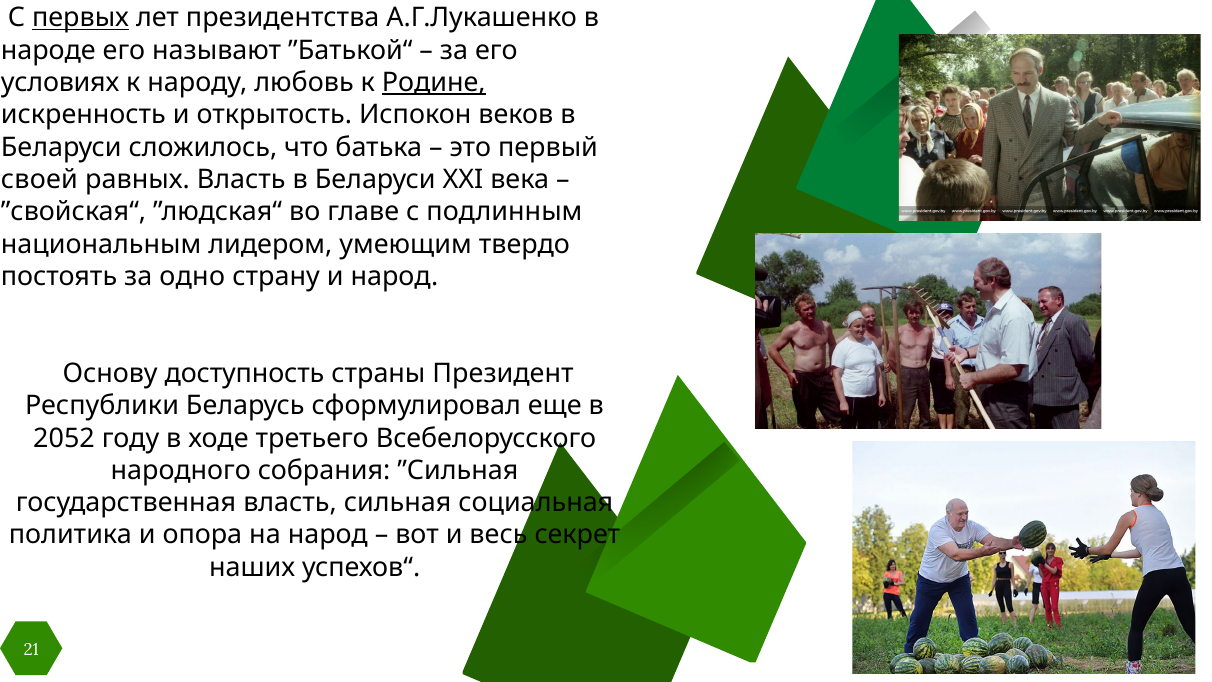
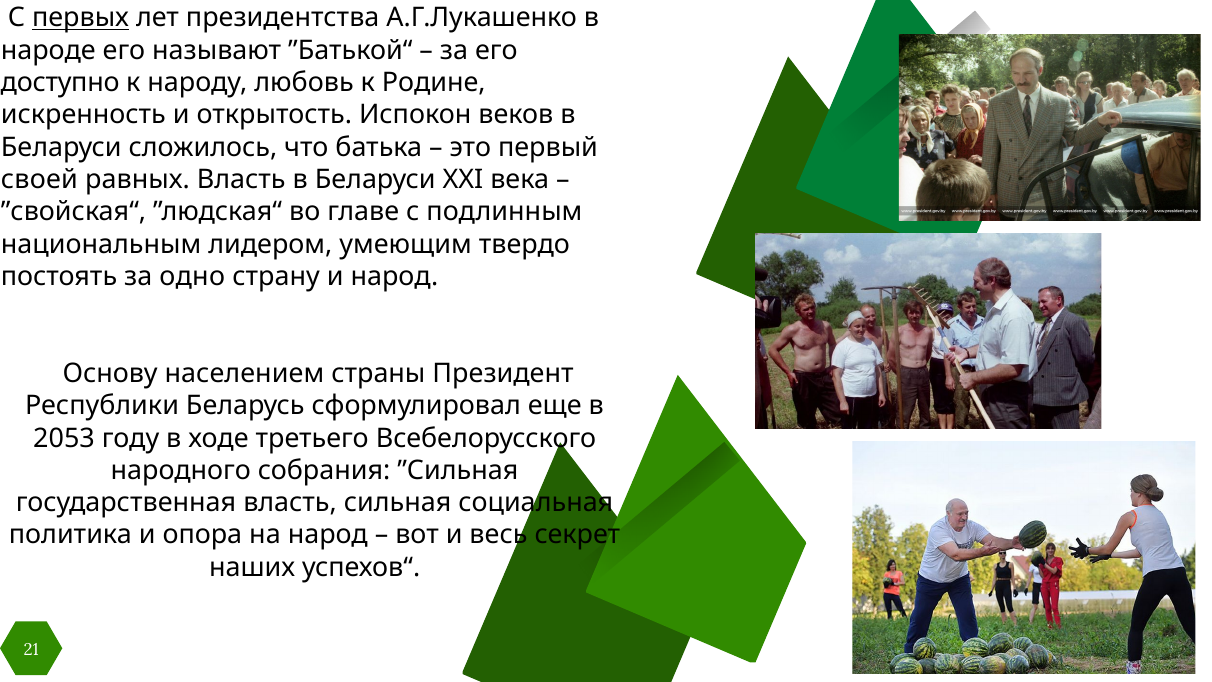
условиях: условиях -> доступно
Родине underline: present -> none
доступность: доступность -> населением
2052: 2052 -> 2053
